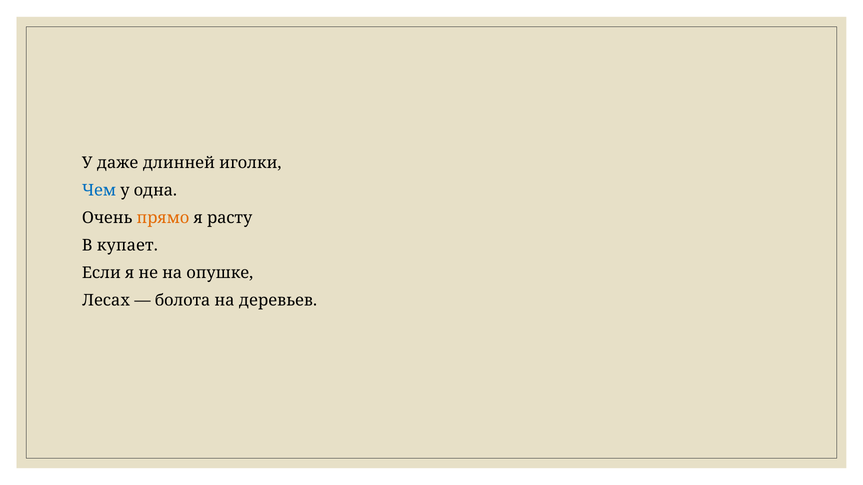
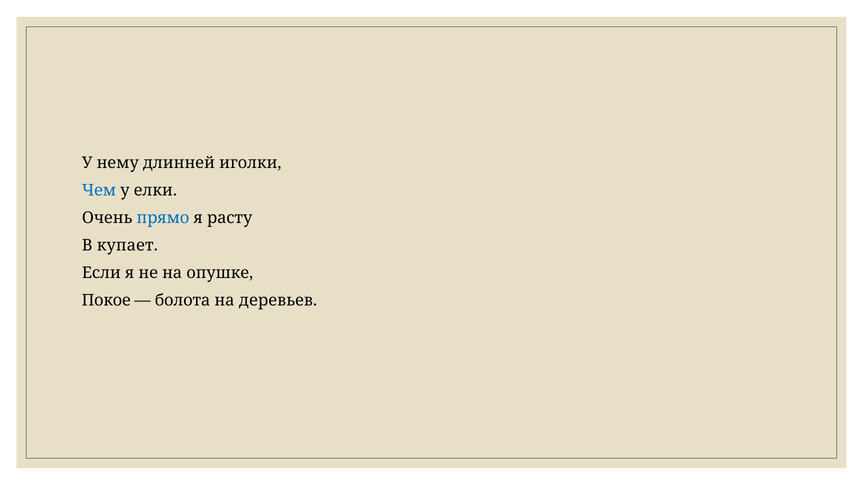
даже: даже -> нему
одна: одна -> елки
прямо colour: orange -> blue
Лесах: Лесах -> Покое
